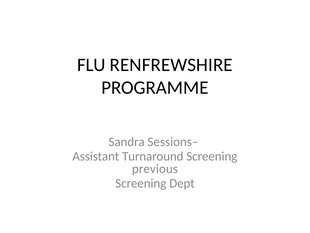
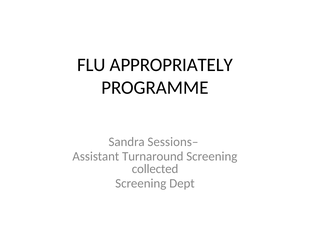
RENFREWSHIRE: RENFREWSHIRE -> APPROPRIATELY
previous: previous -> collected
